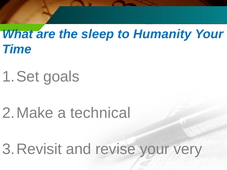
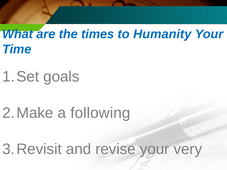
sleep: sleep -> times
technical: technical -> following
